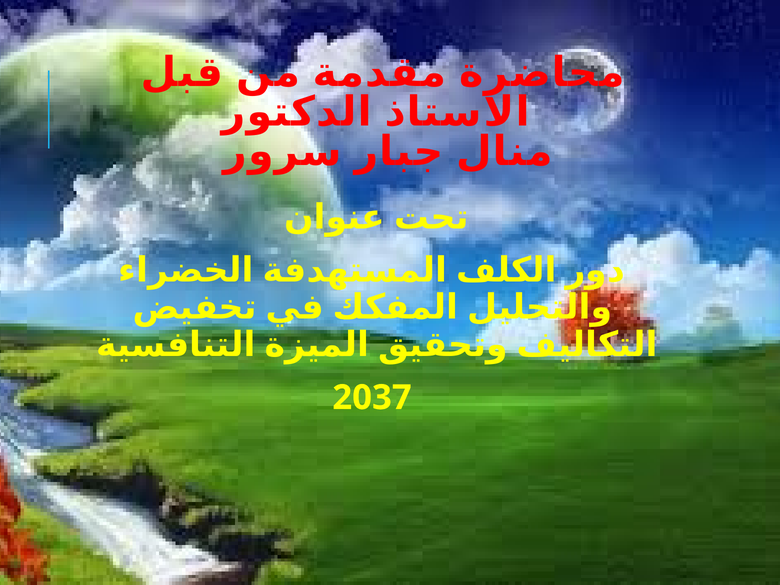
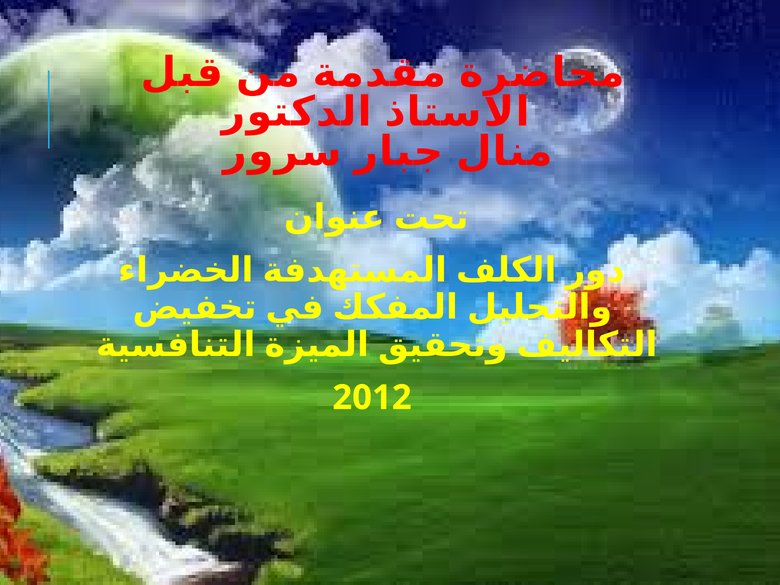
2037: 2037 -> 2012
